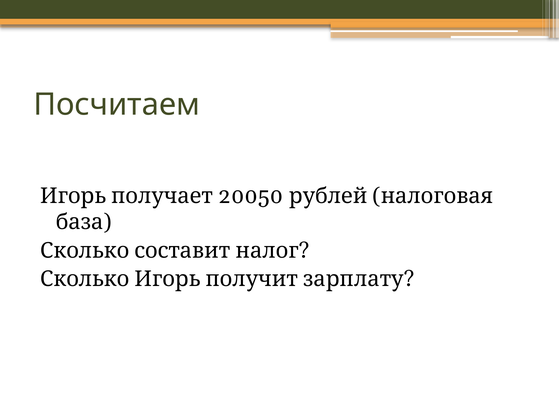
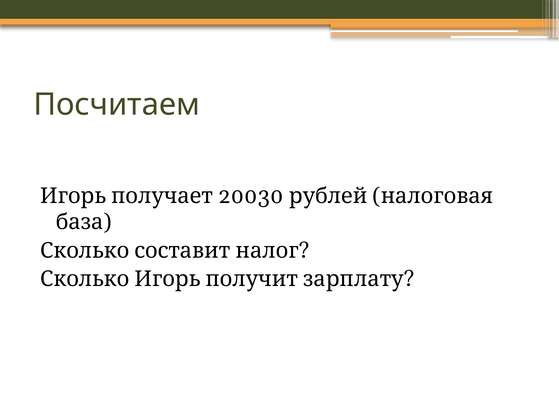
20050: 20050 -> 20030
